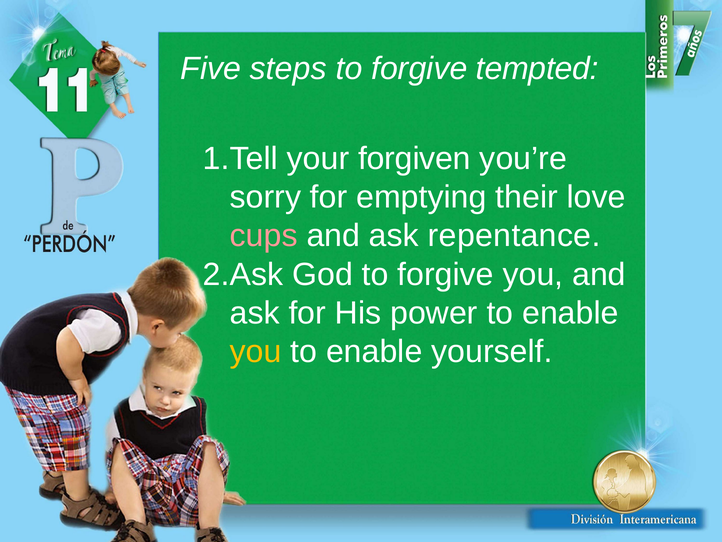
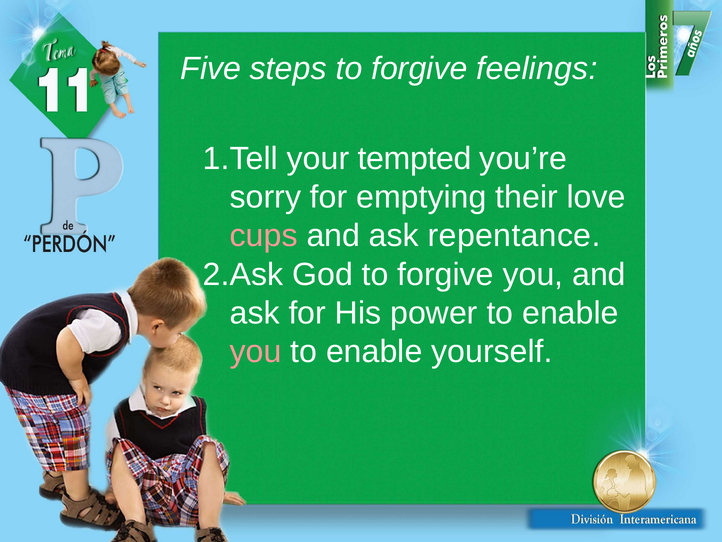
tempted: tempted -> feelings
forgiven: forgiven -> tempted
you at (256, 351) colour: yellow -> pink
